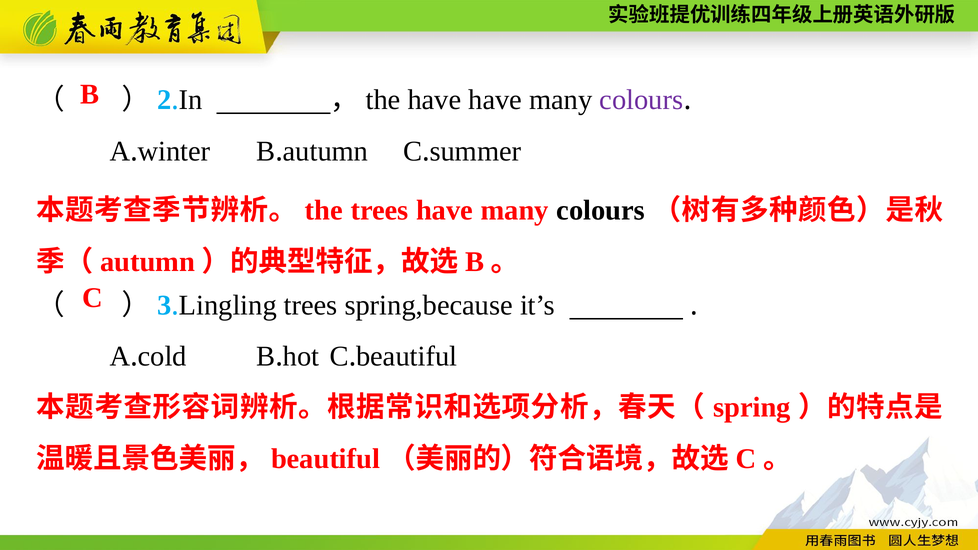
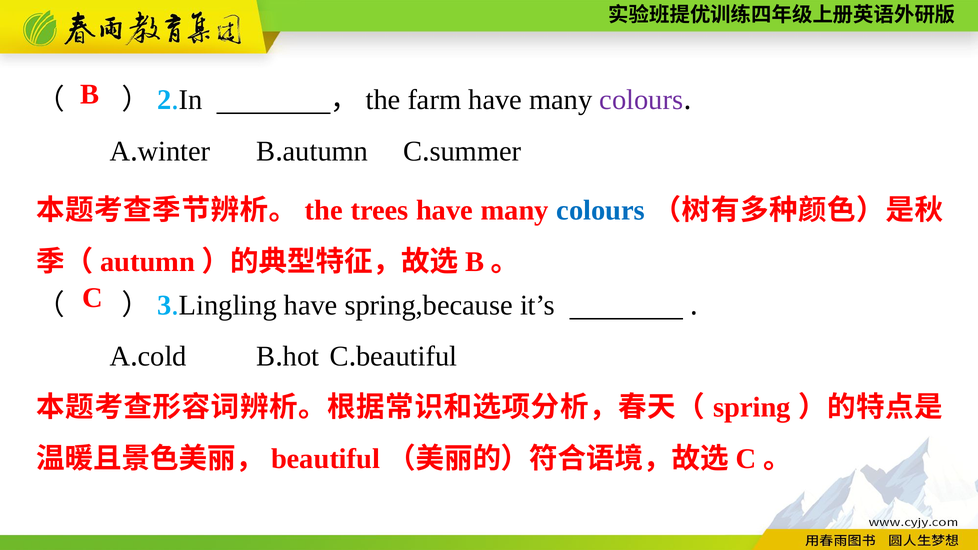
have at (434, 100): have -> farm
colours at (601, 210) colour: black -> blue
trees at (311, 305): trees -> have
